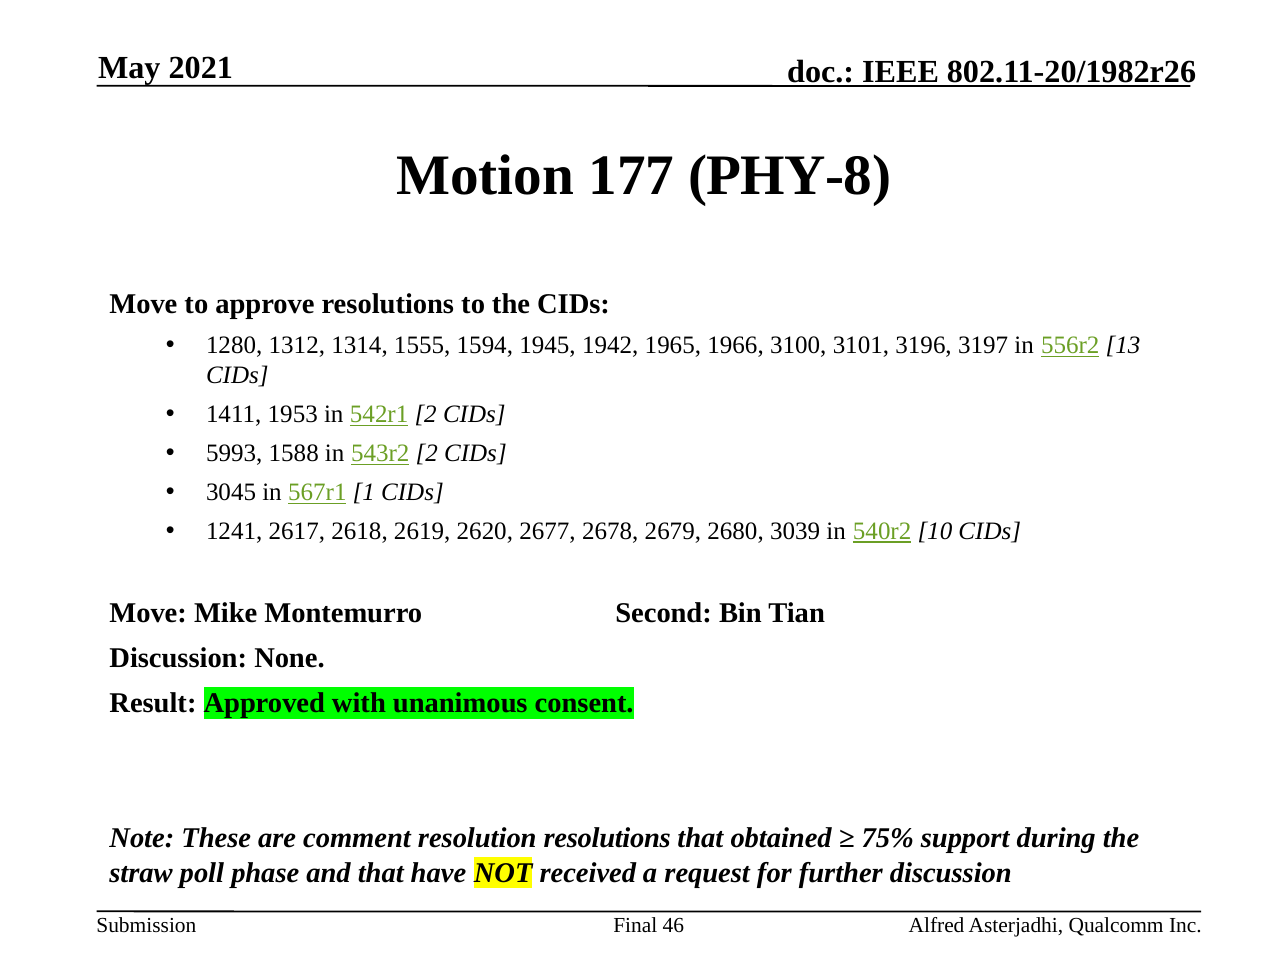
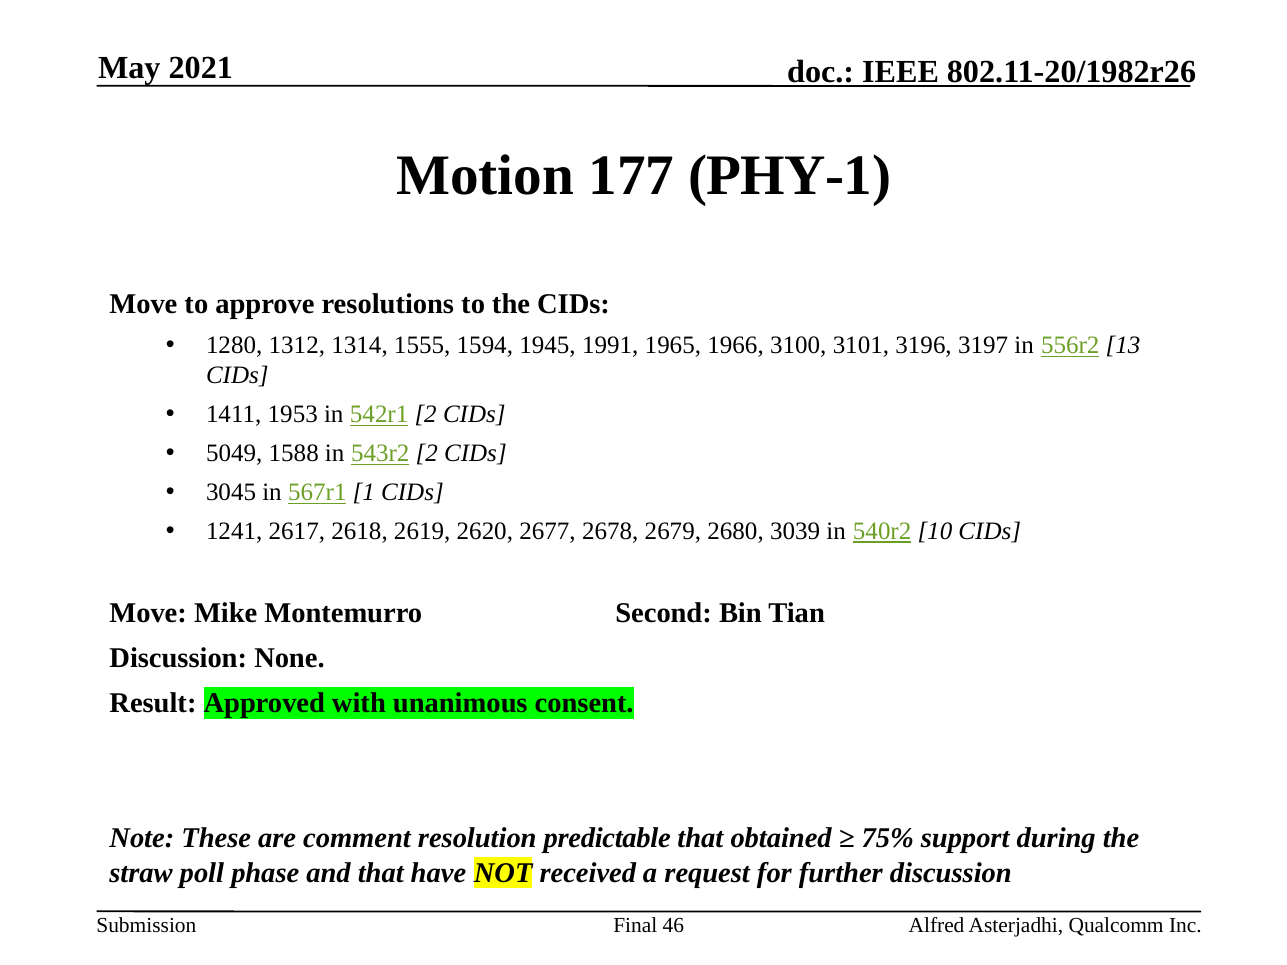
PHY-8: PHY-8 -> PHY-1
1942: 1942 -> 1991
5993: 5993 -> 5049
resolution resolutions: resolutions -> predictable
